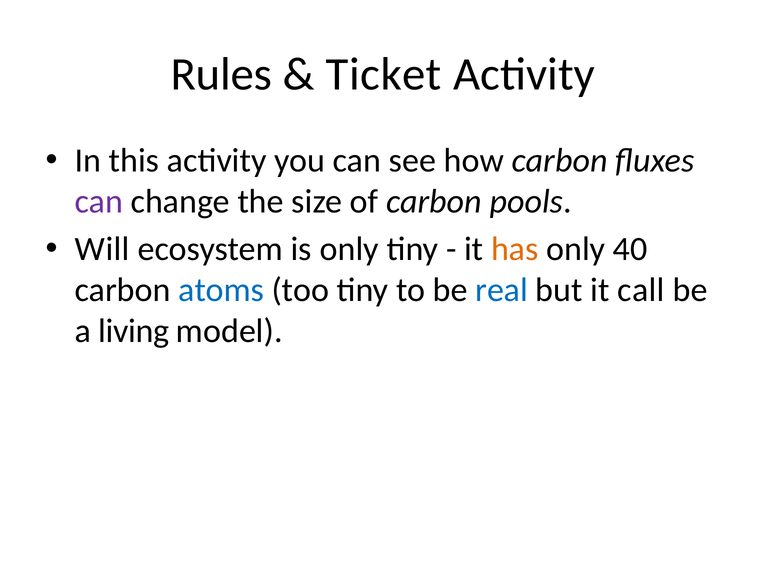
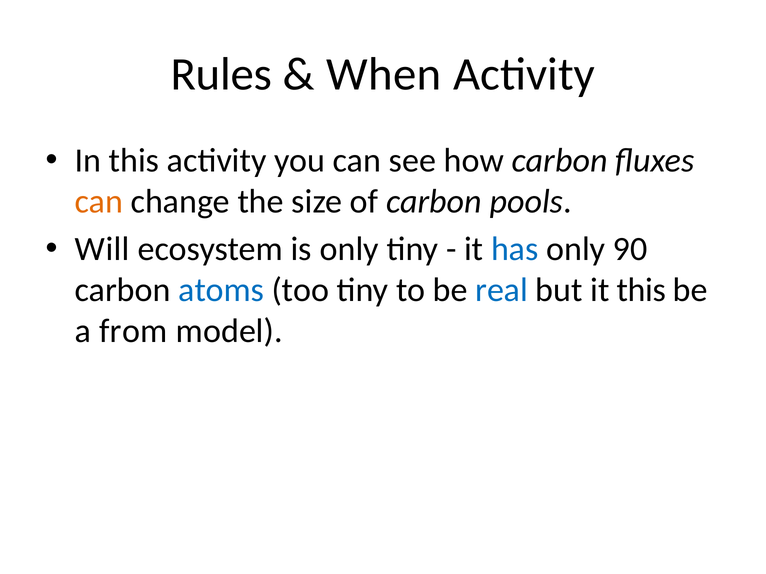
Ticket: Ticket -> When
can at (99, 202) colour: purple -> orange
has colour: orange -> blue
40: 40 -> 90
it call: call -> this
living: living -> from
